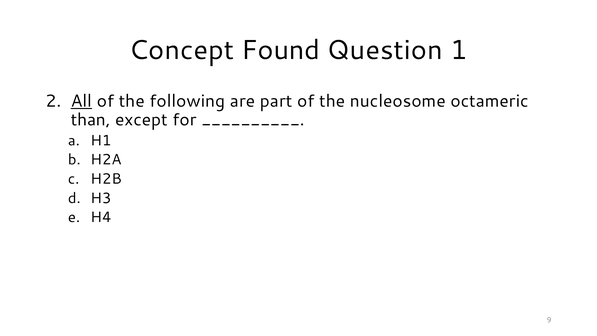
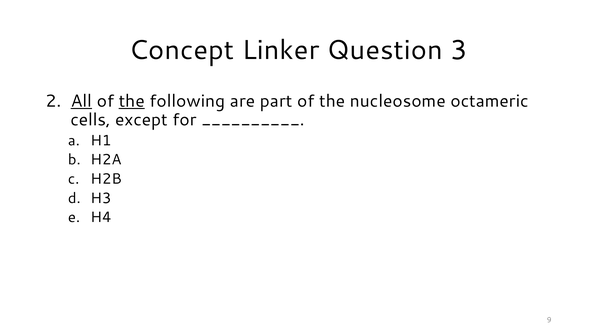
Found: Found -> Linker
1: 1 -> 3
the at (132, 101) underline: none -> present
than: than -> cells
